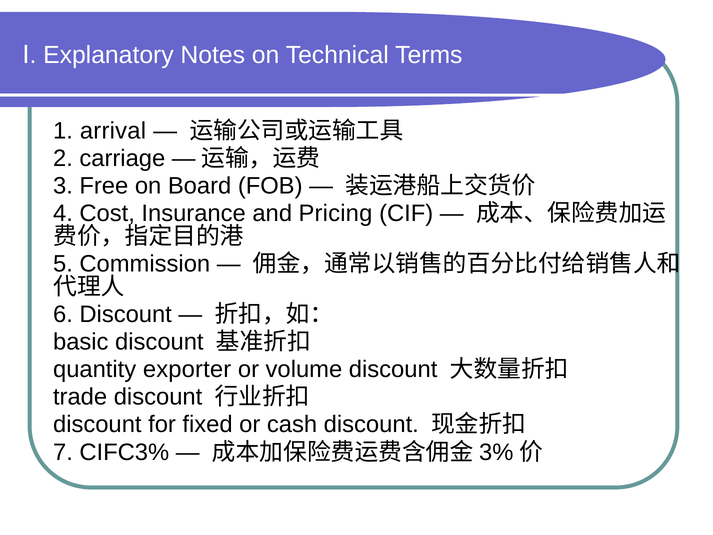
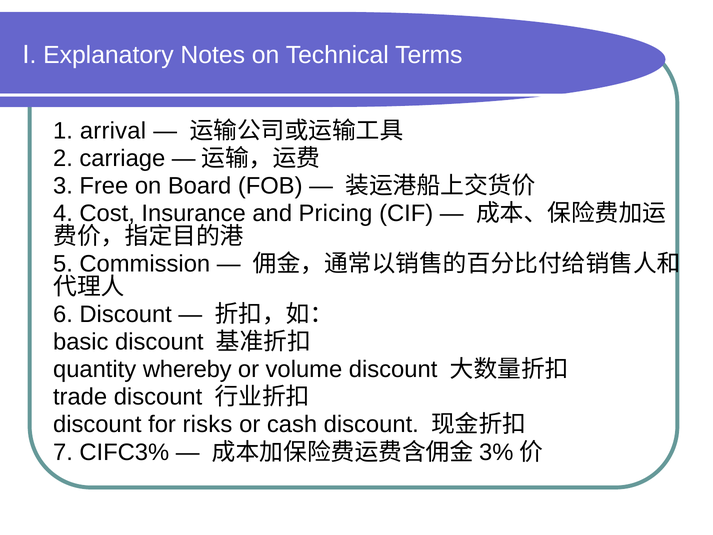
exporter: exporter -> whereby
fixed: fixed -> risks
